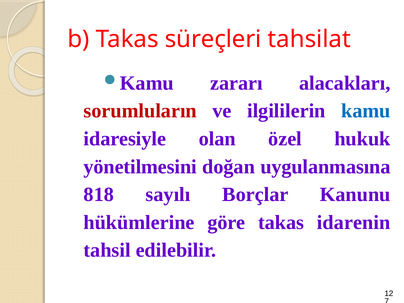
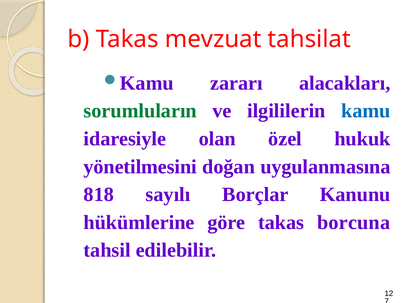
süreçleri: süreçleri -> mevzuat
sorumluların colour: red -> green
idarenin: idarenin -> borcuna
